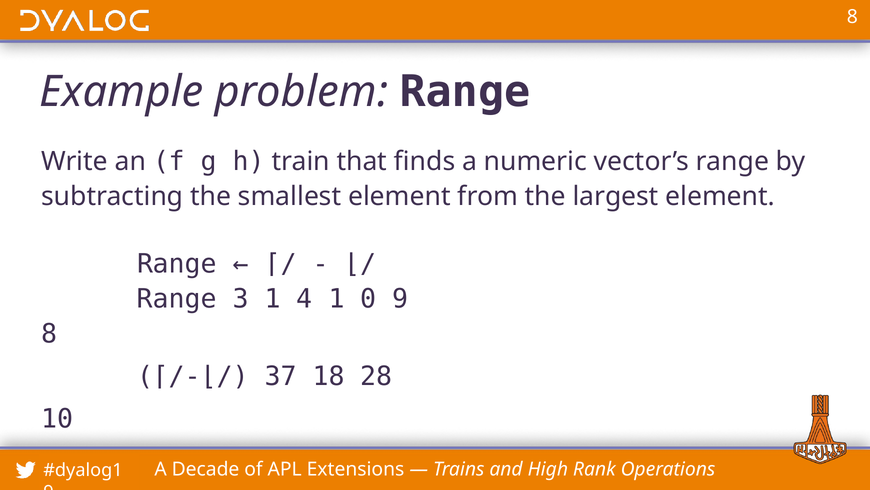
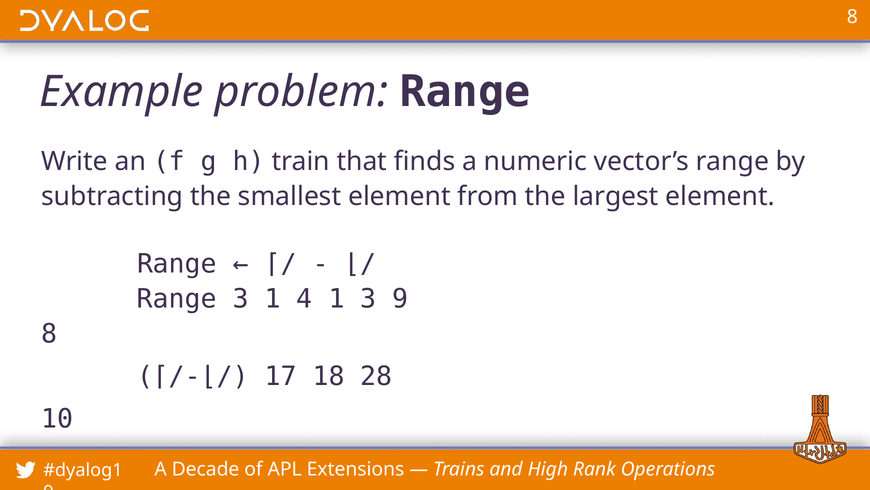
1 0: 0 -> 3
37: 37 -> 17
